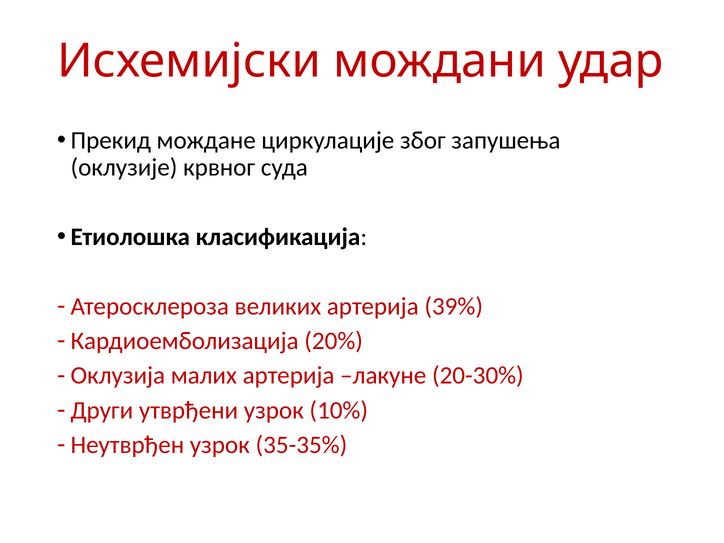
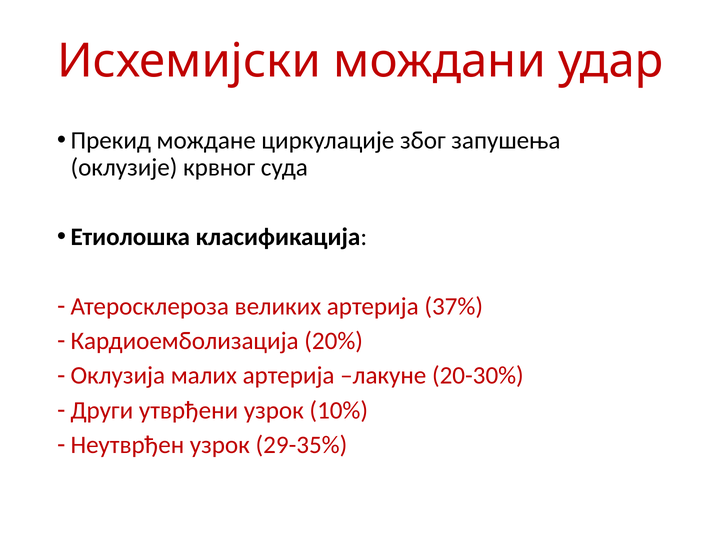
39%: 39% -> 37%
35-35%: 35-35% -> 29-35%
